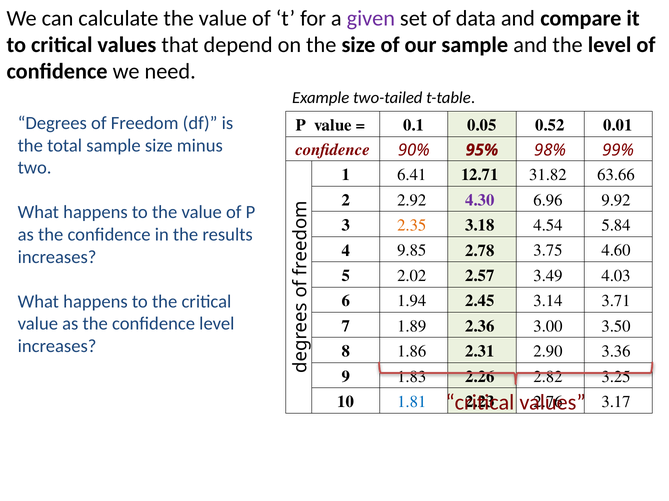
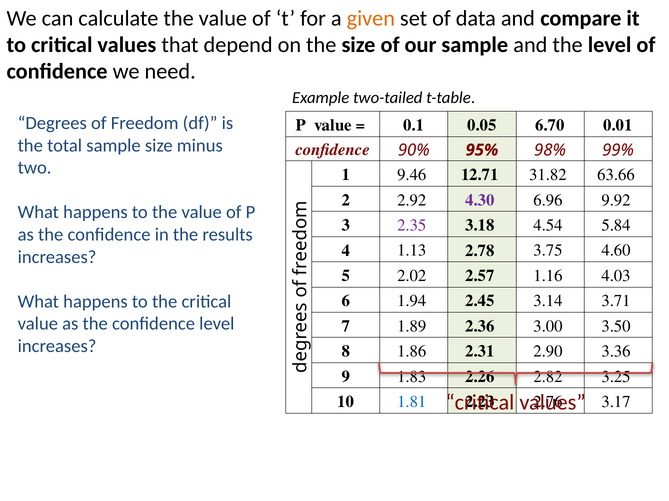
given colour: purple -> orange
0.52: 0.52 -> 6.70
6.41: 6.41 -> 9.46
2.35 colour: orange -> purple
9.85: 9.85 -> 1.13
3.49: 3.49 -> 1.16
